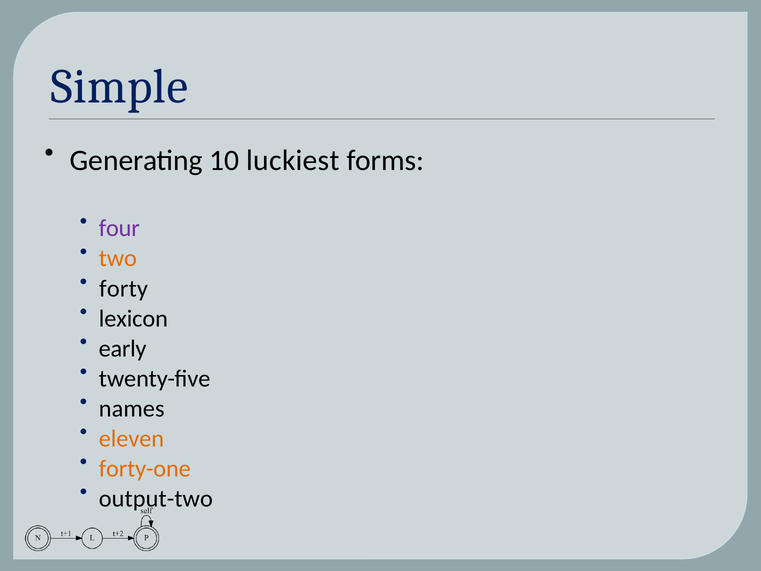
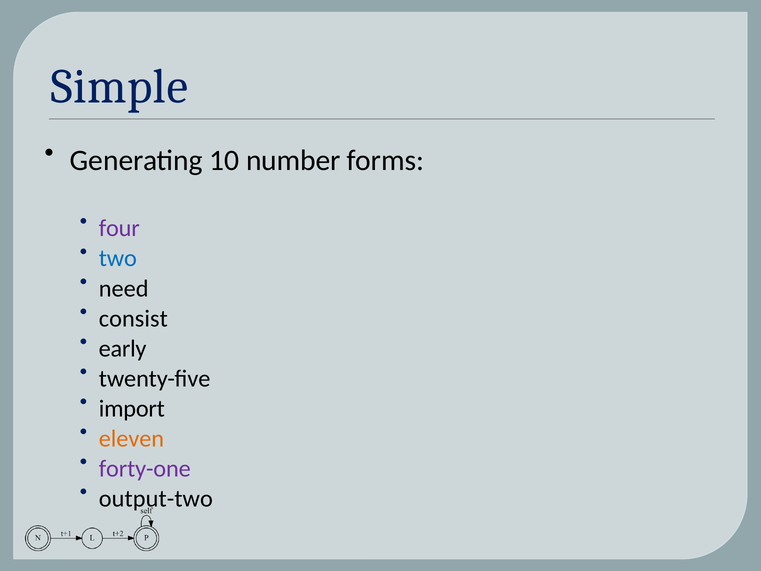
luckiest: luckiest -> number
two colour: orange -> blue
forty: forty -> need
lexicon: lexicon -> consist
names: names -> import
forty-one colour: orange -> purple
